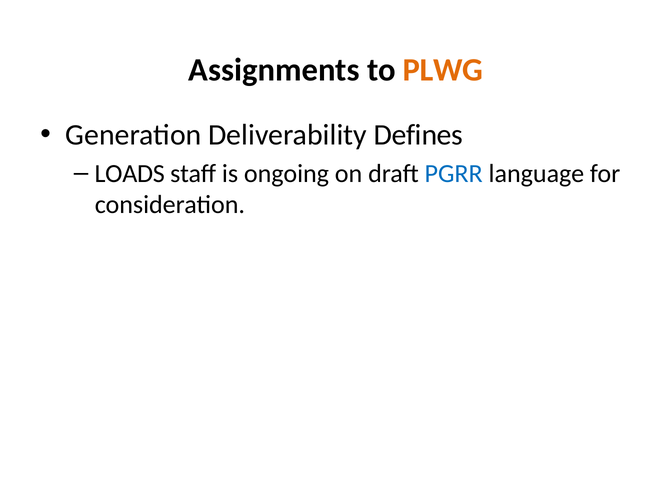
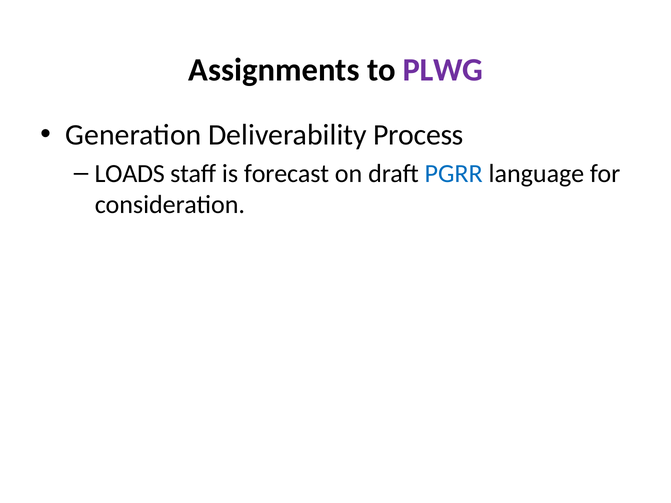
PLWG colour: orange -> purple
Defines: Defines -> Process
ongoing: ongoing -> forecast
